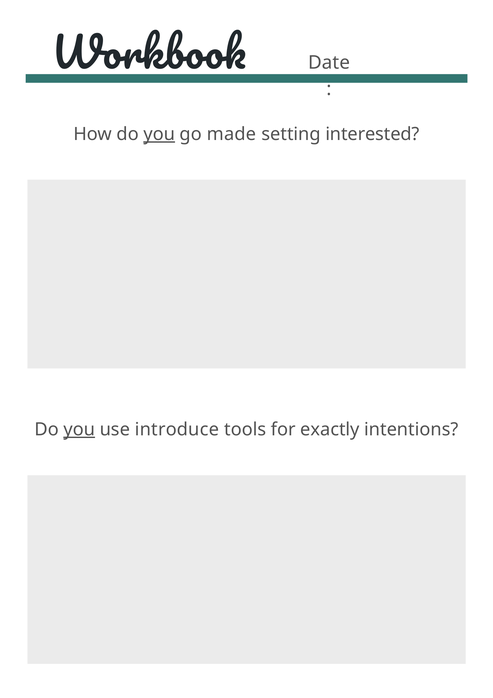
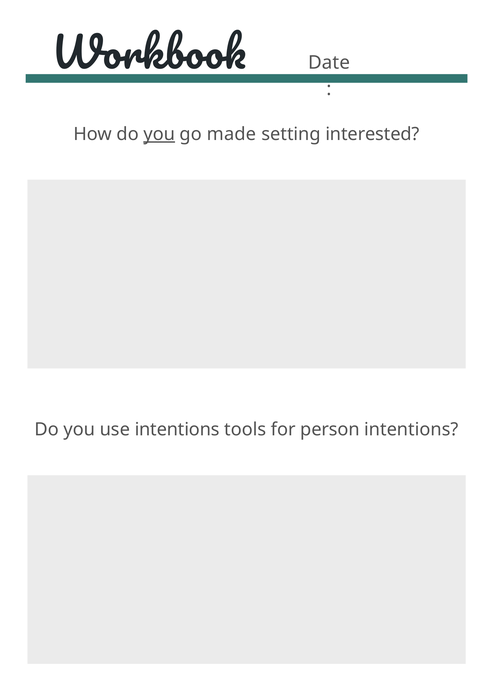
you at (79, 429) underline: present -> none
use introduce: introduce -> intentions
exactly: exactly -> person
